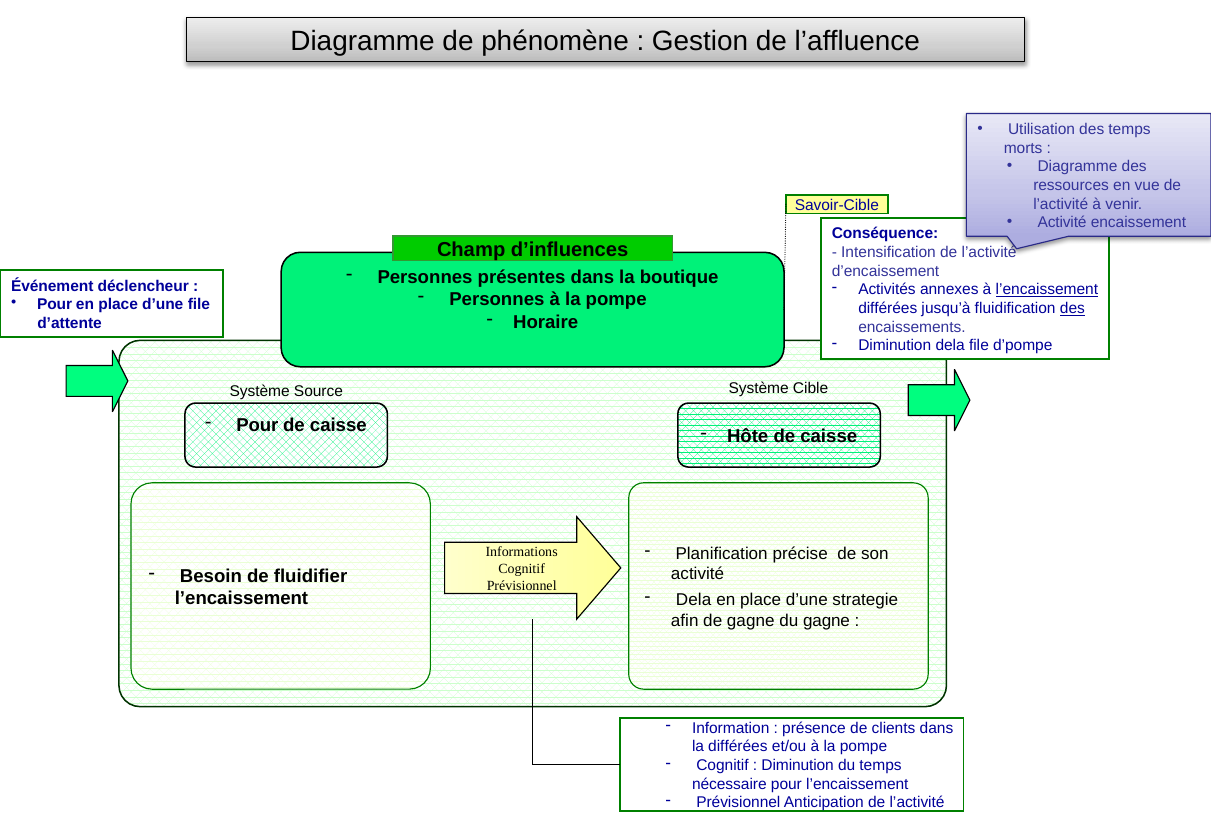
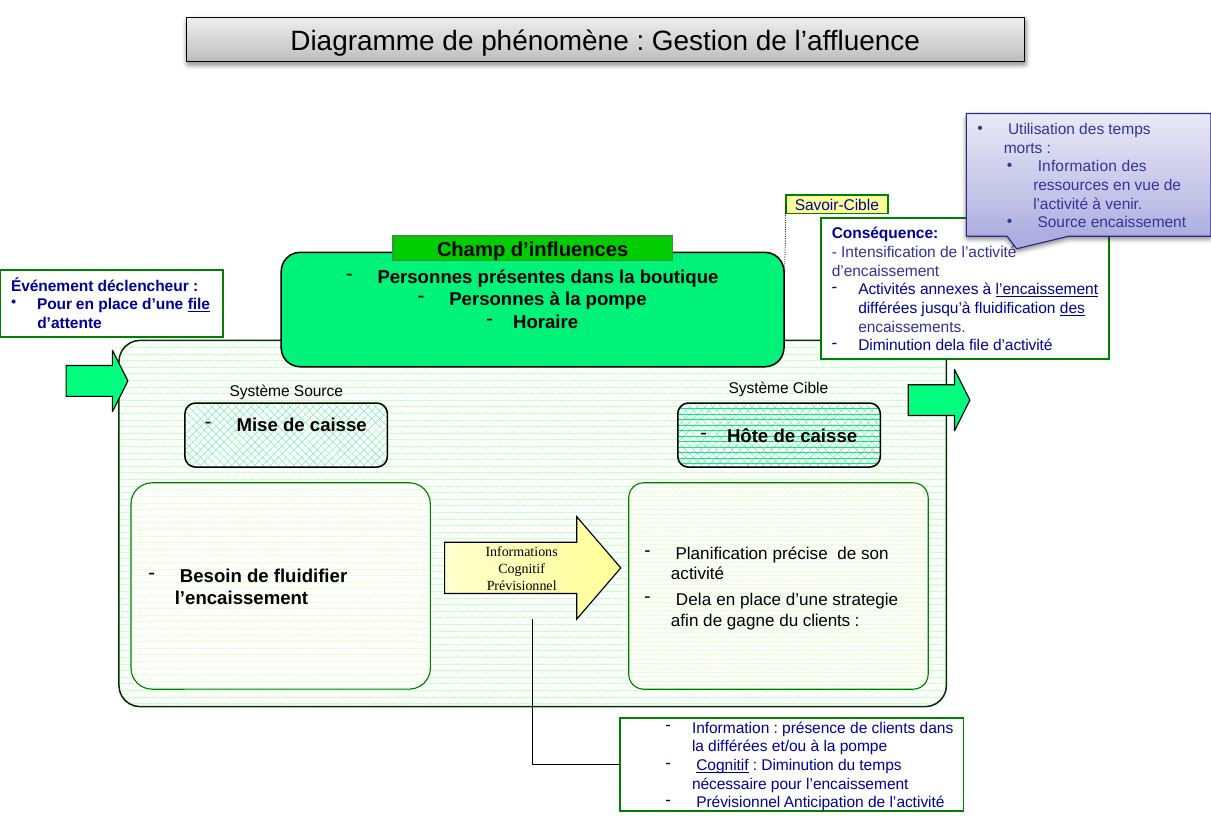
Diagramme at (1077, 167): Diagramme -> Information
Activité at (1062, 223): Activité -> Source
file at (199, 305) underline: none -> present
d’pompe: d’pompe -> d’activité
Pour at (257, 425): Pour -> Mise
du gagne: gagne -> clients
Cognitif at (722, 766) underline: none -> present
